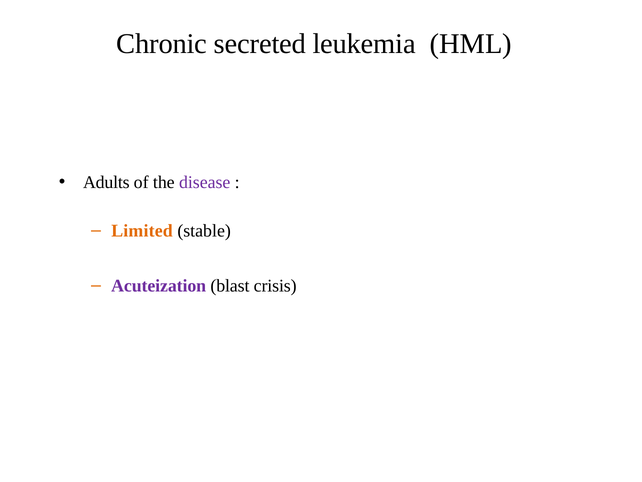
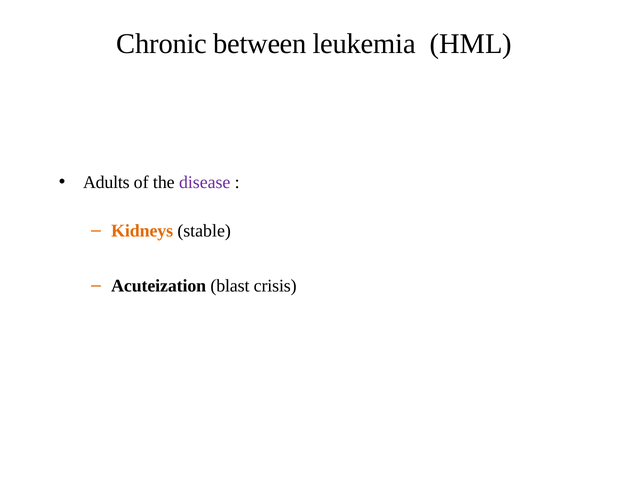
secreted: secreted -> between
Limited: Limited -> Kidneys
Аcuteization colour: purple -> black
